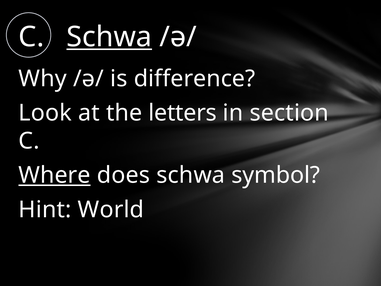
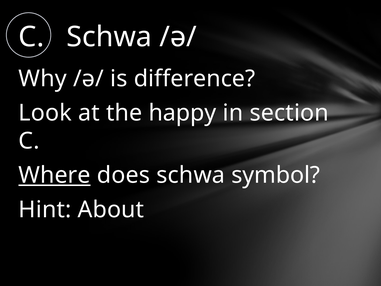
Schwa at (109, 37) underline: present -> none
letters: letters -> happy
World: World -> About
